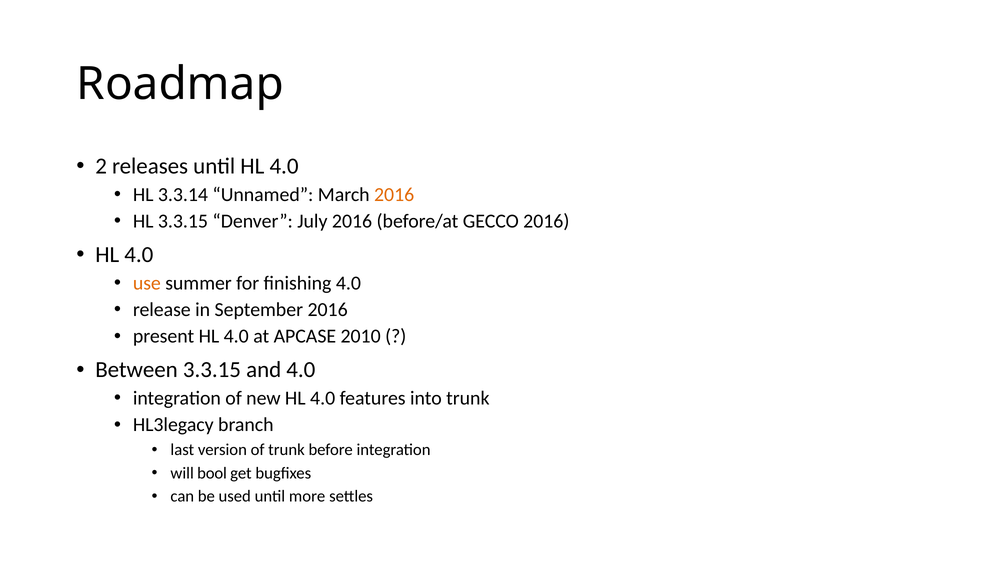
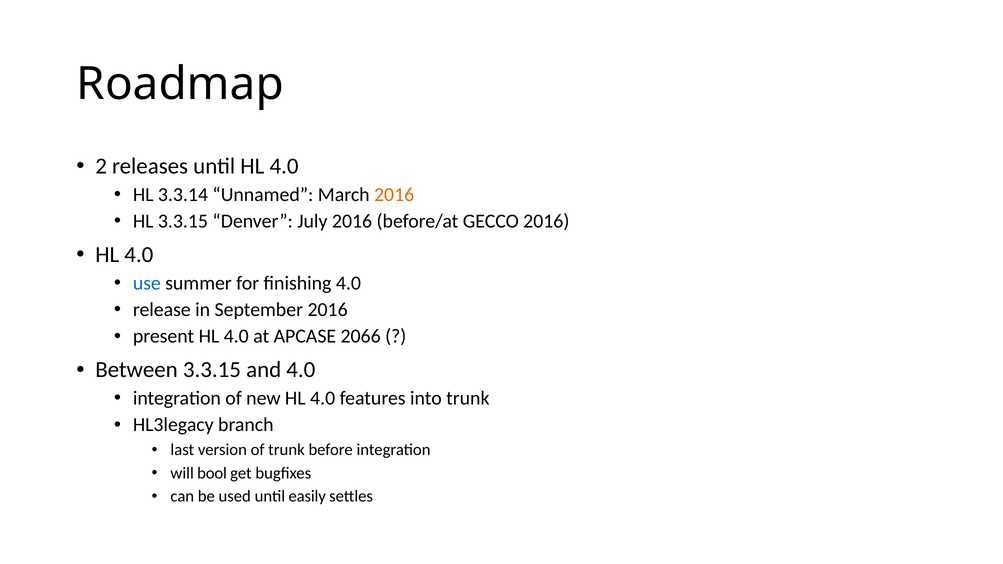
use colour: orange -> blue
2010: 2010 -> 2066
more: more -> easily
